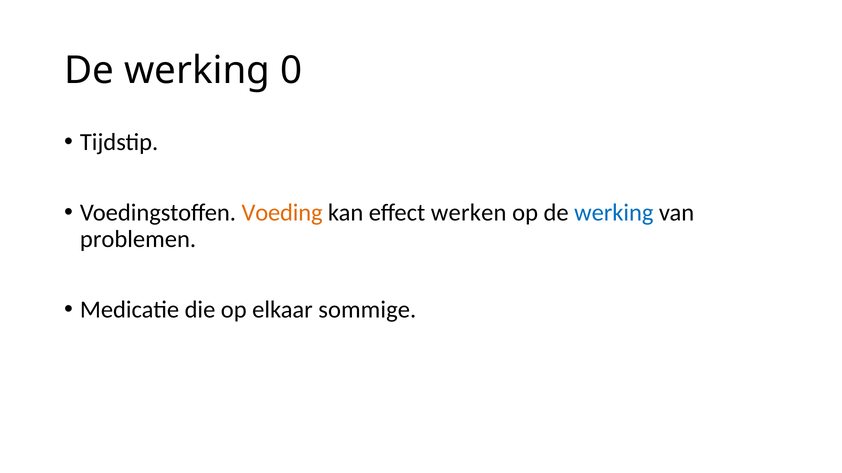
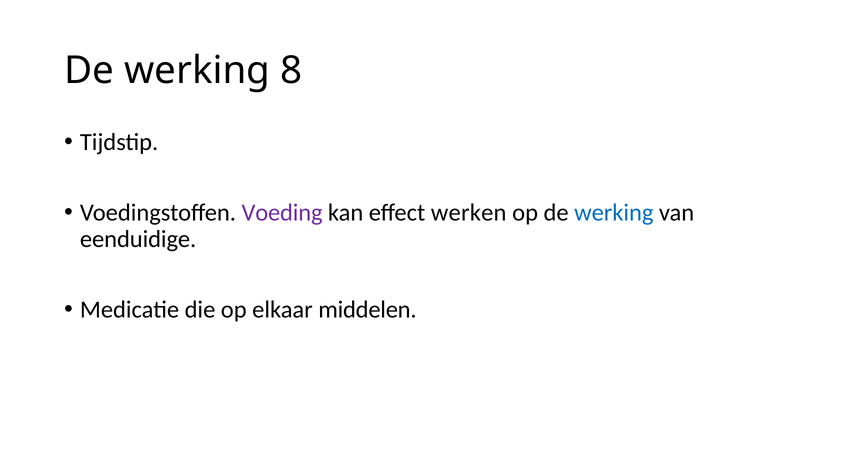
0: 0 -> 8
Voeding colour: orange -> purple
problemen: problemen -> eenduidige
sommige: sommige -> middelen
